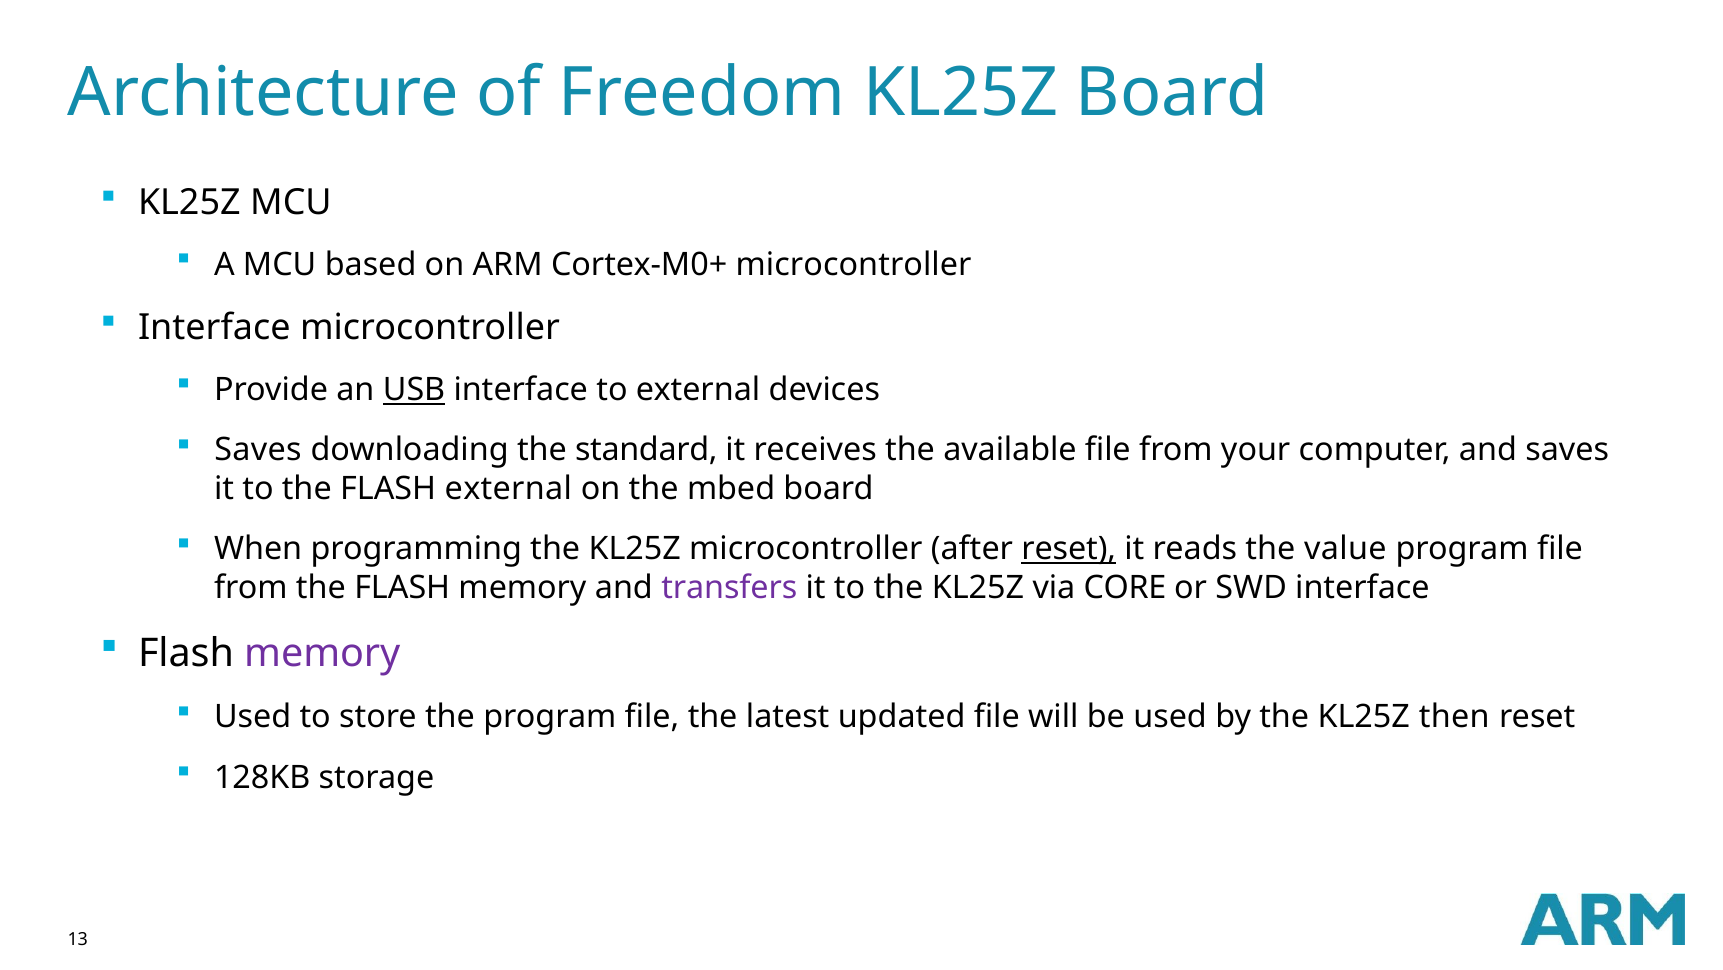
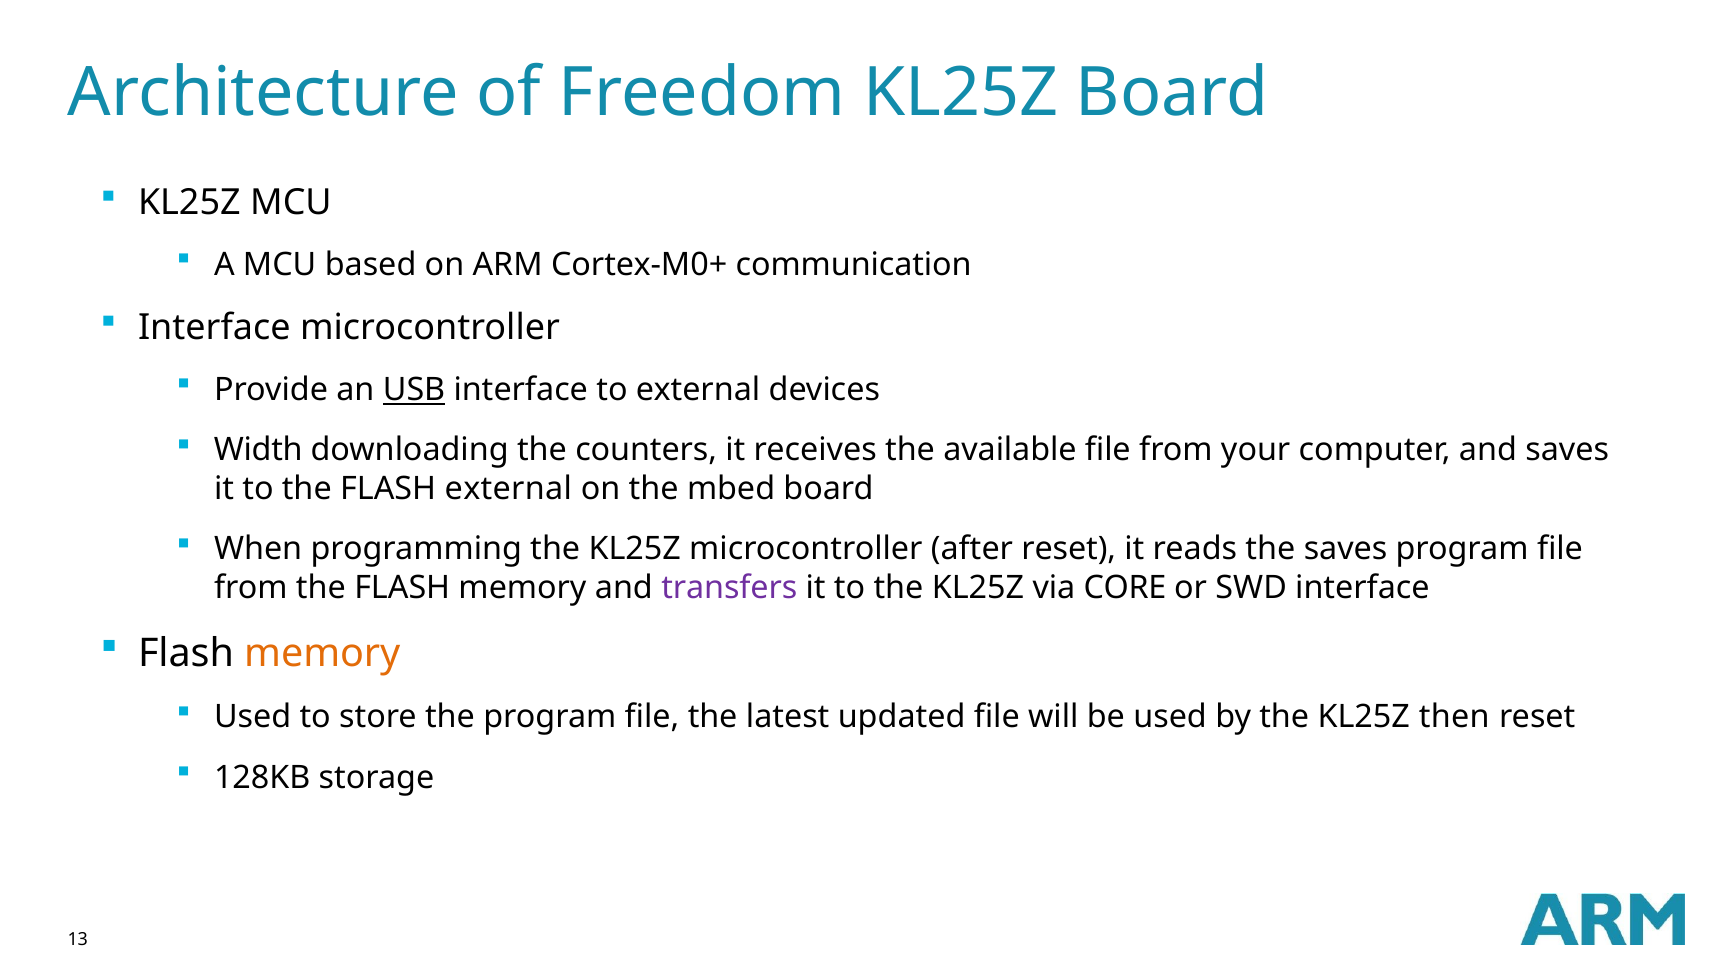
Cortex-M0+ microcontroller: microcontroller -> communication
Saves at (258, 450): Saves -> Width
standard: standard -> counters
reset at (1069, 549) underline: present -> none
the value: value -> saves
memory at (322, 653) colour: purple -> orange
